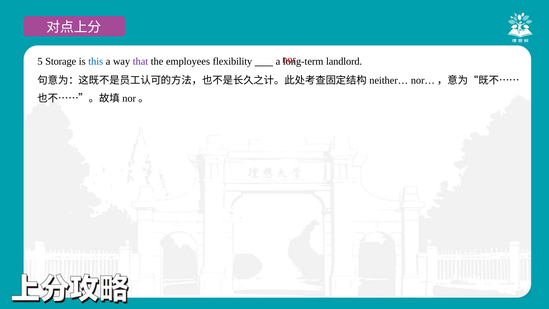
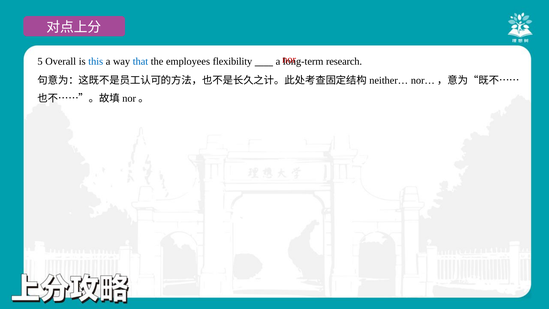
Storage: Storage -> Overall
that colour: purple -> blue
landlord: landlord -> research
